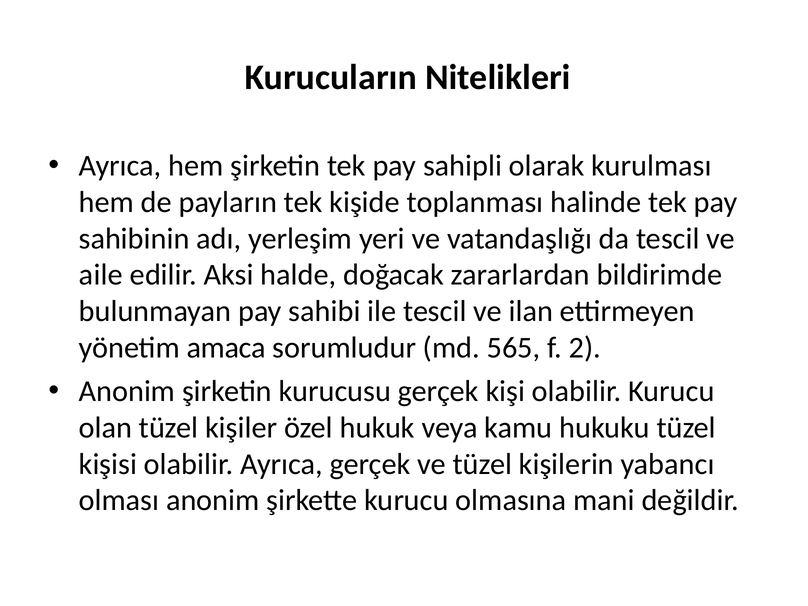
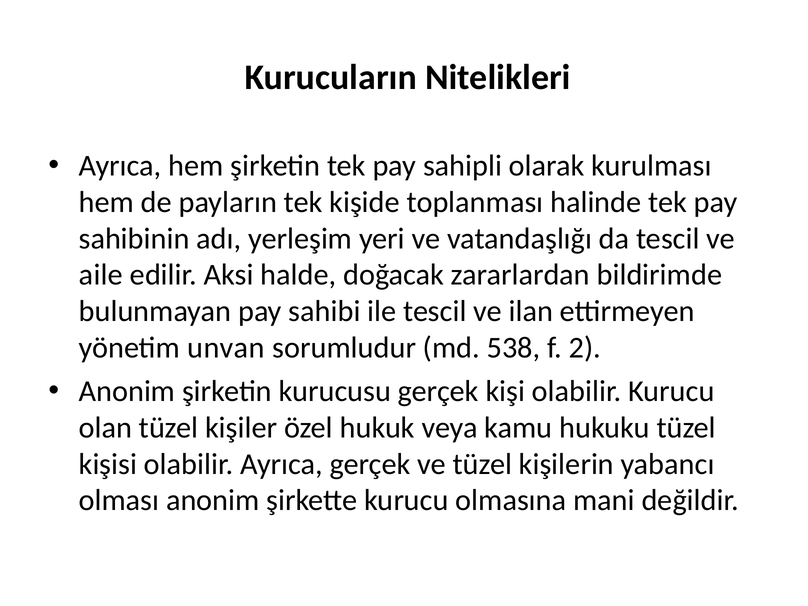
amaca: amaca -> unvan
565: 565 -> 538
